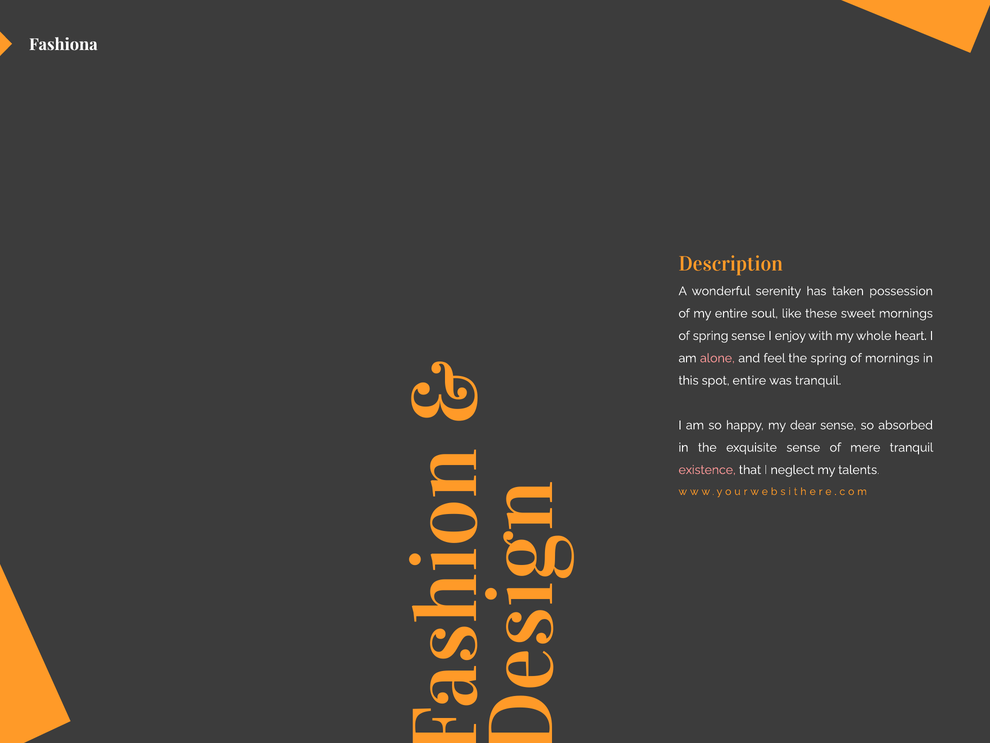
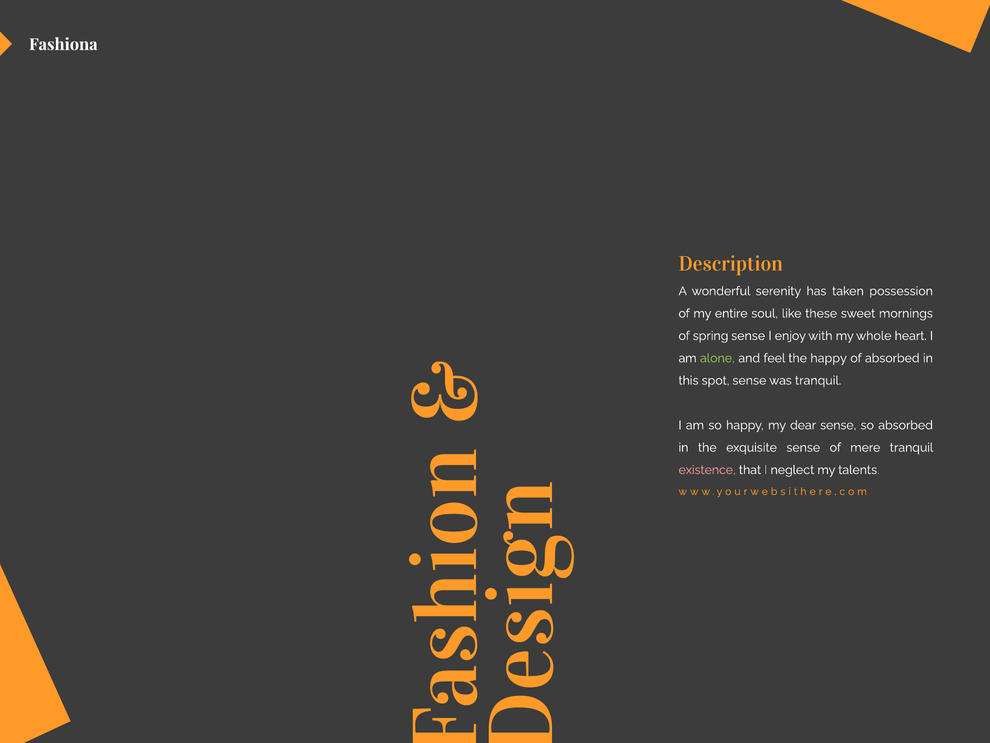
alone colour: pink -> light green
the spring: spring -> happy
of mornings: mornings -> absorbed
spot entire: entire -> sense
